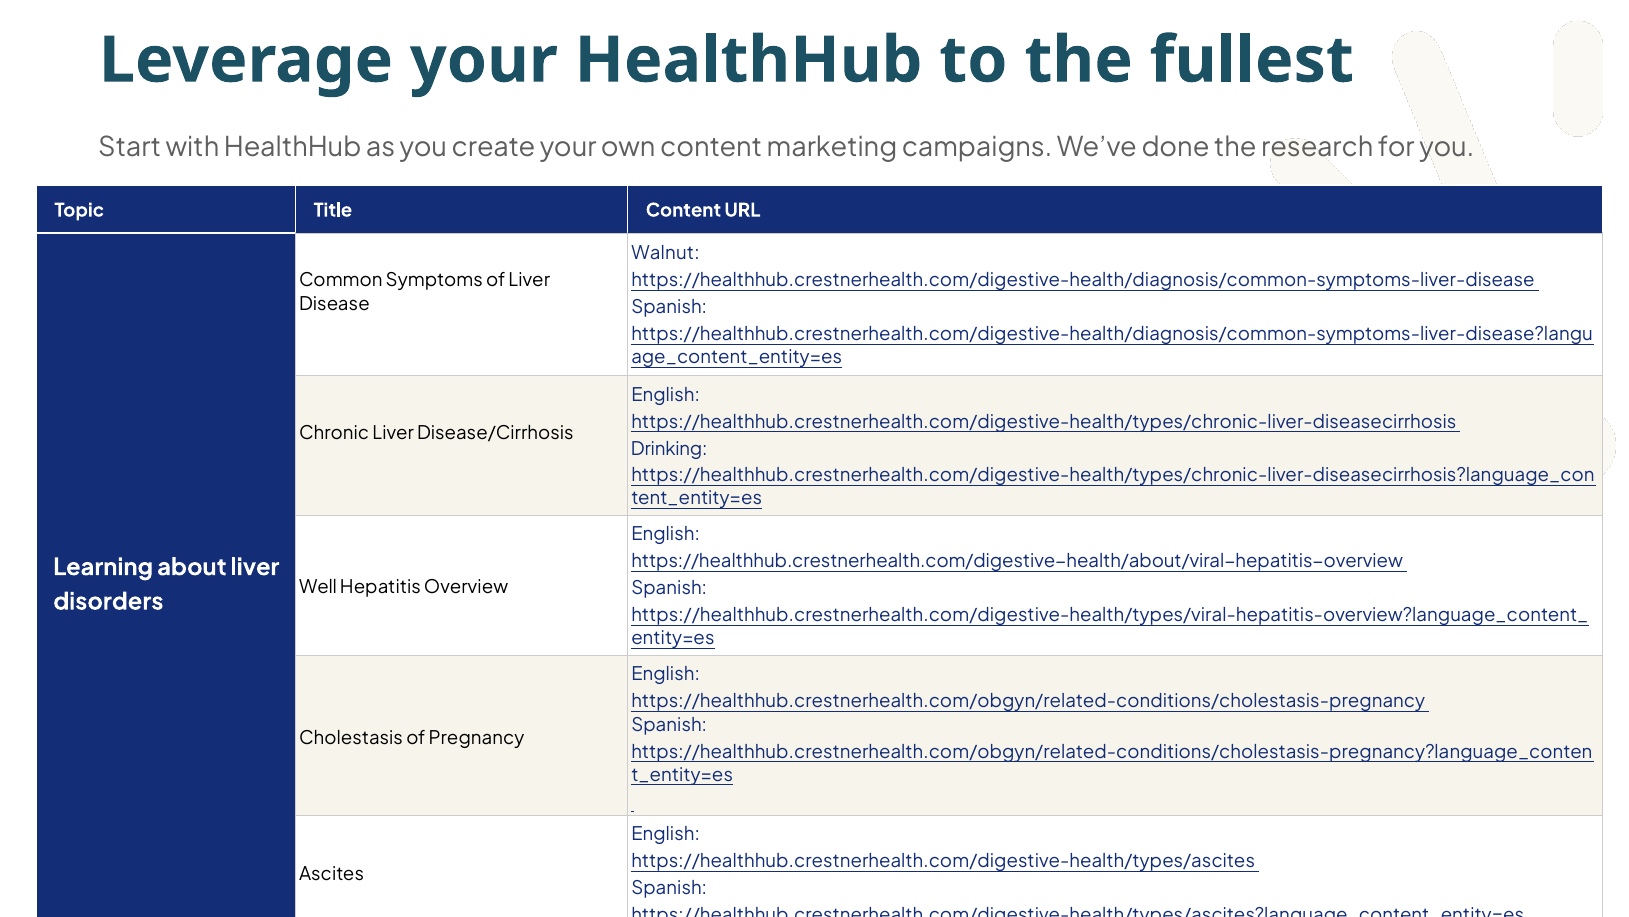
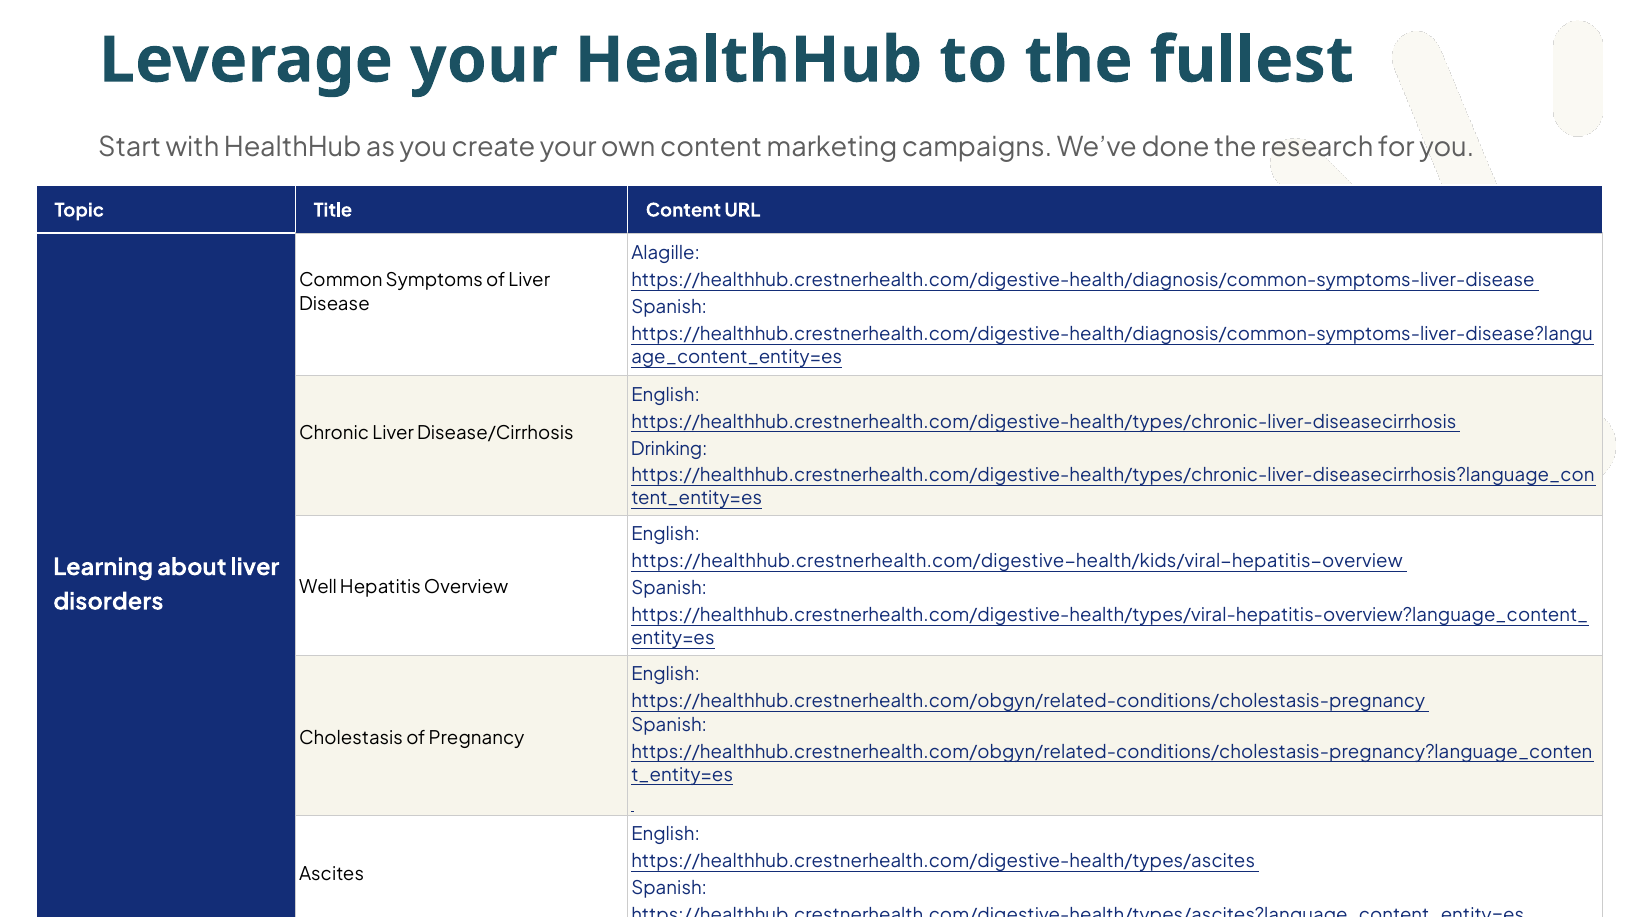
Walnut: Walnut -> Alagille
https://healthhub.crestnerhealth.com/digestive-health/about/viral-hepatitis-overview: https://healthhub.crestnerhealth.com/digestive-health/about/viral-hepatitis-overview -> https://healthhub.crestnerhealth.com/digestive-health/kids/viral-hepatitis-overview
